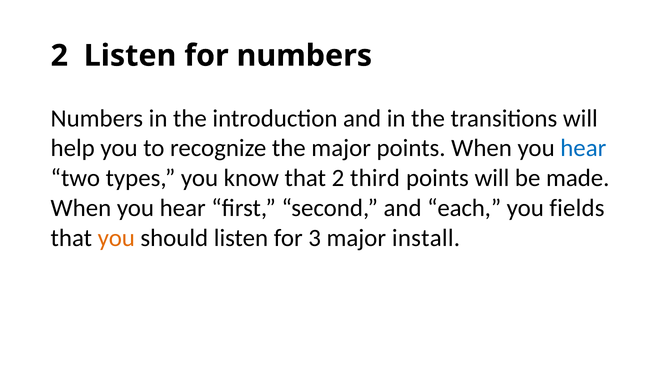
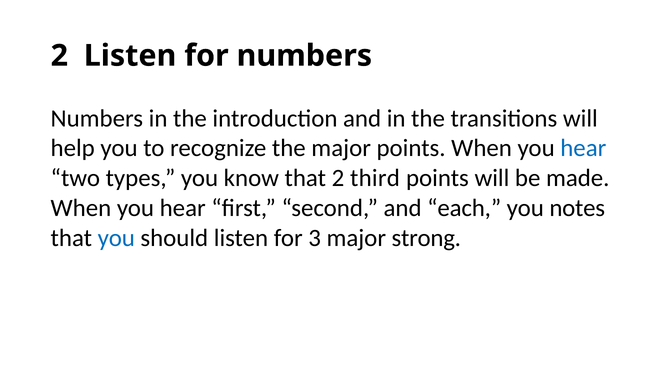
fields: fields -> notes
you at (116, 238) colour: orange -> blue
install: install -> strong
